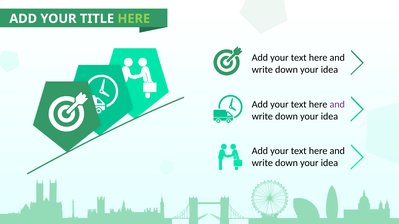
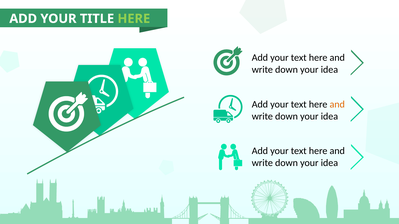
and at (337, 105) colour: purple -> orange
